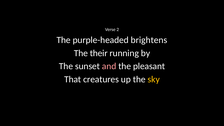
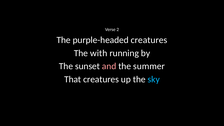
purple-headed brightens: brightens -> creatures
their: their -> with
pleasant: pleasant -> summer
sky colour: yellow -> light blue
